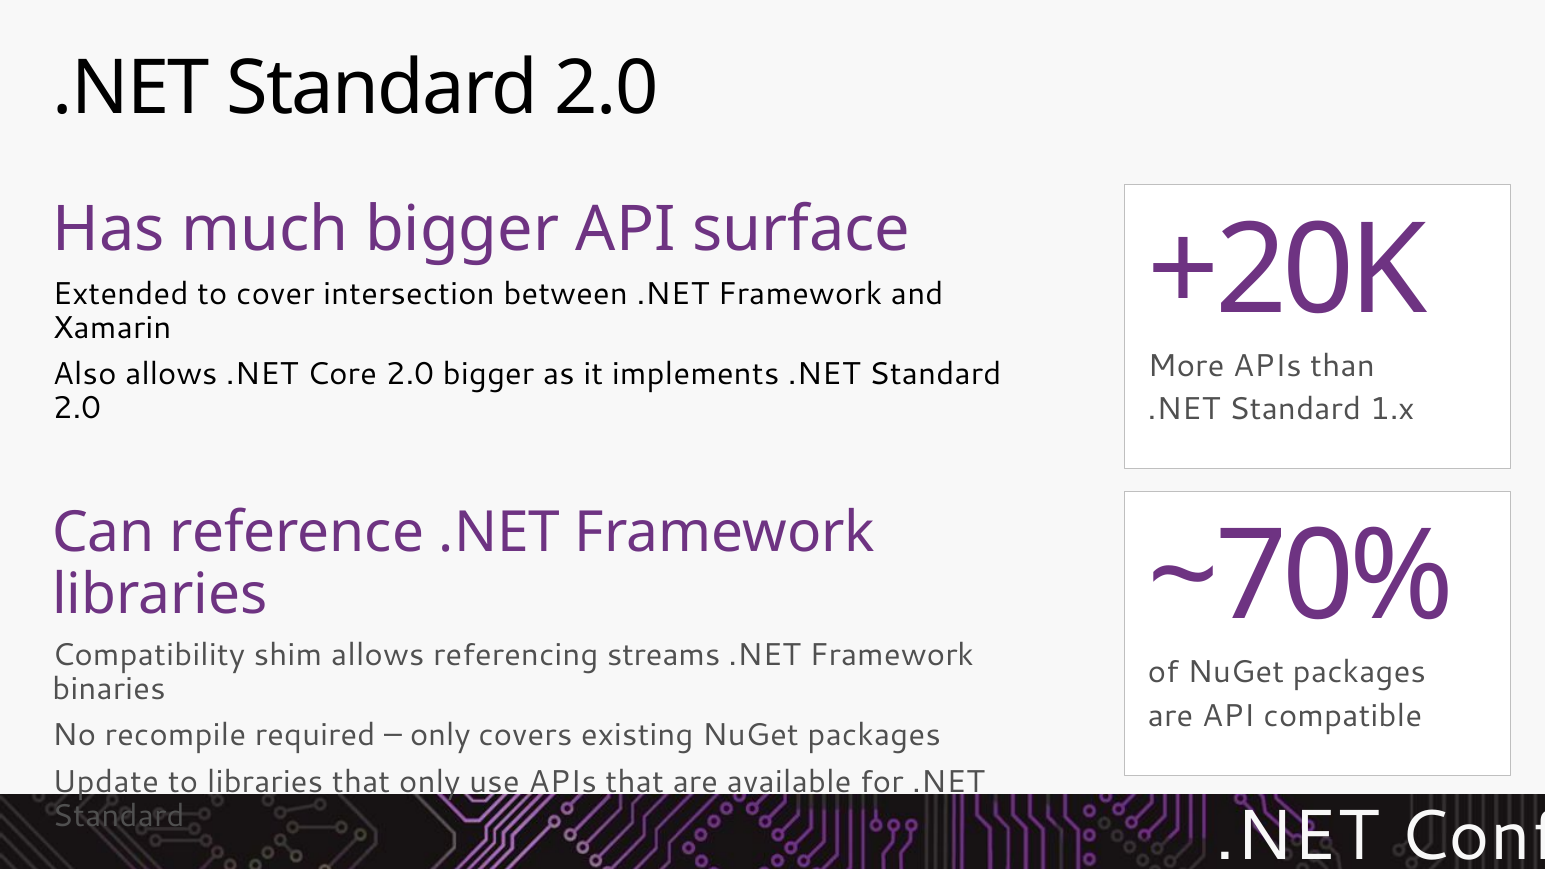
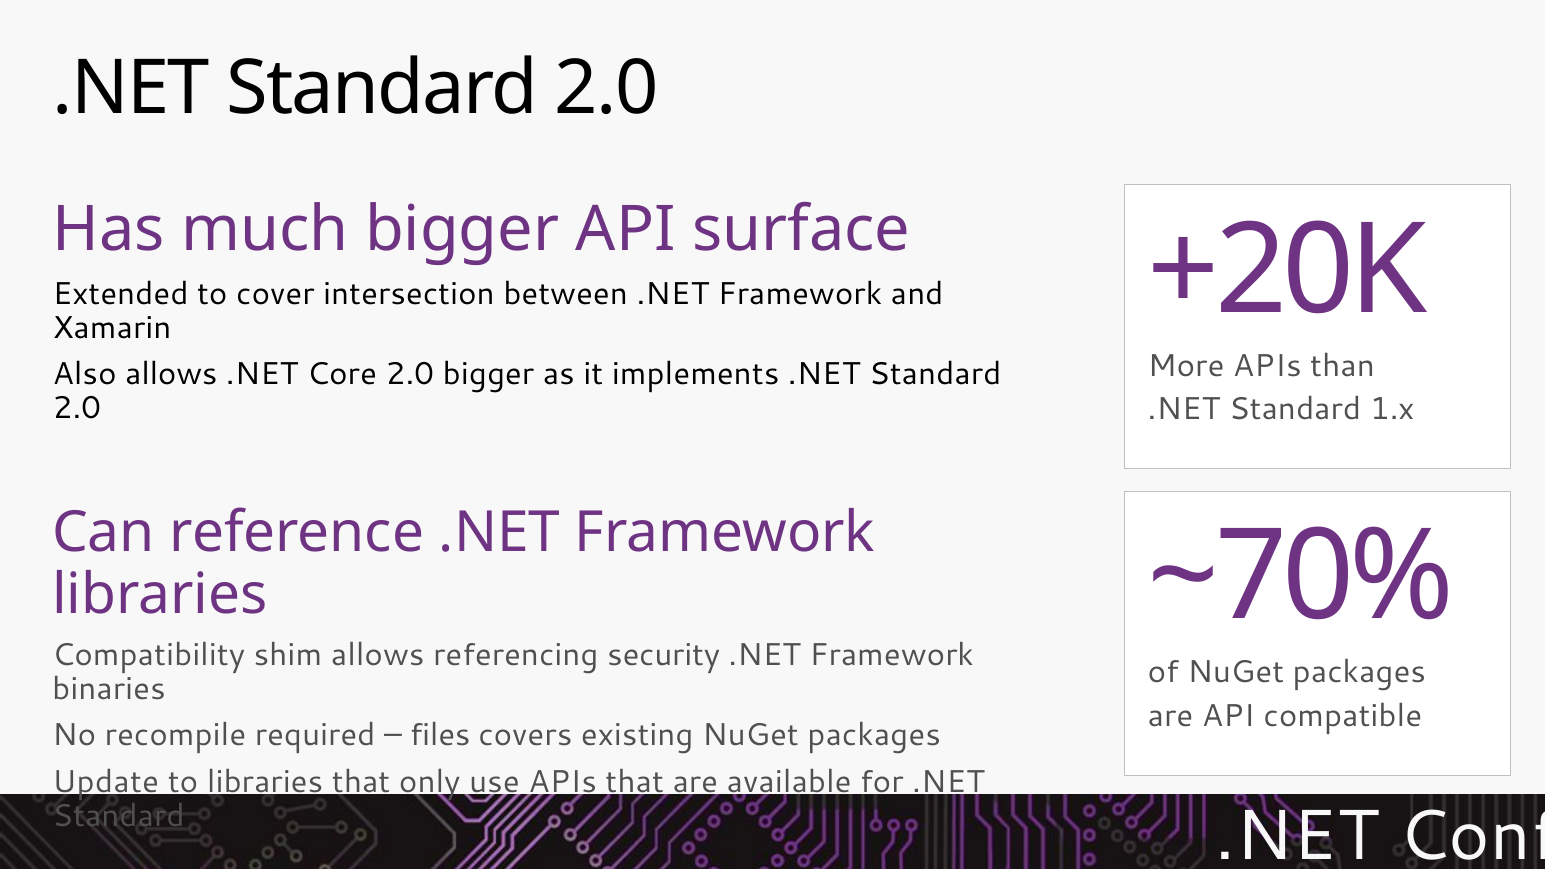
streams: streams -> security
only at (440, 736): only -> files
